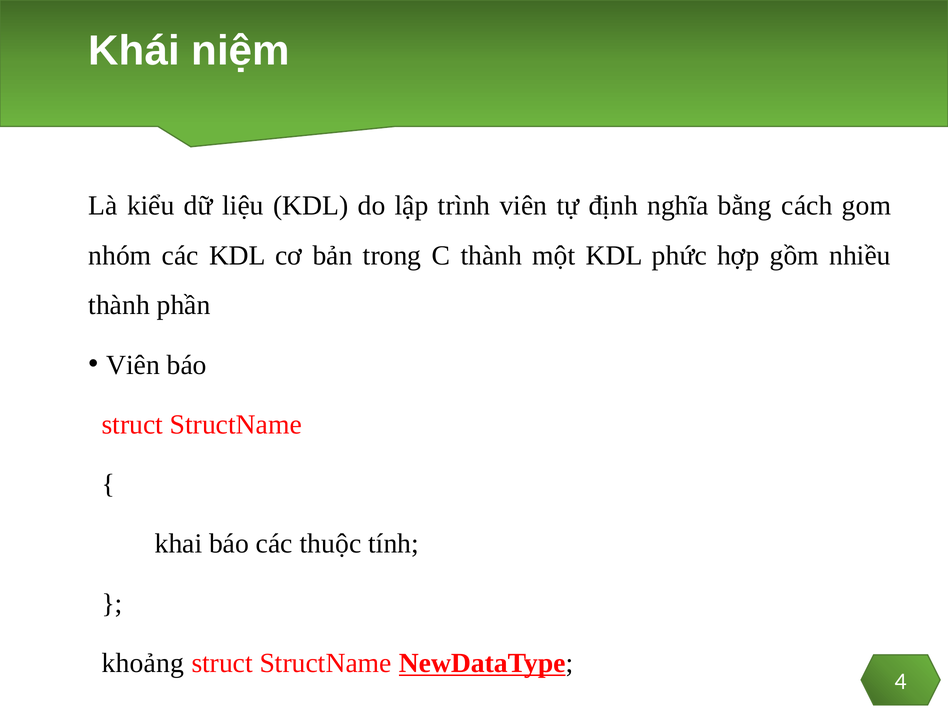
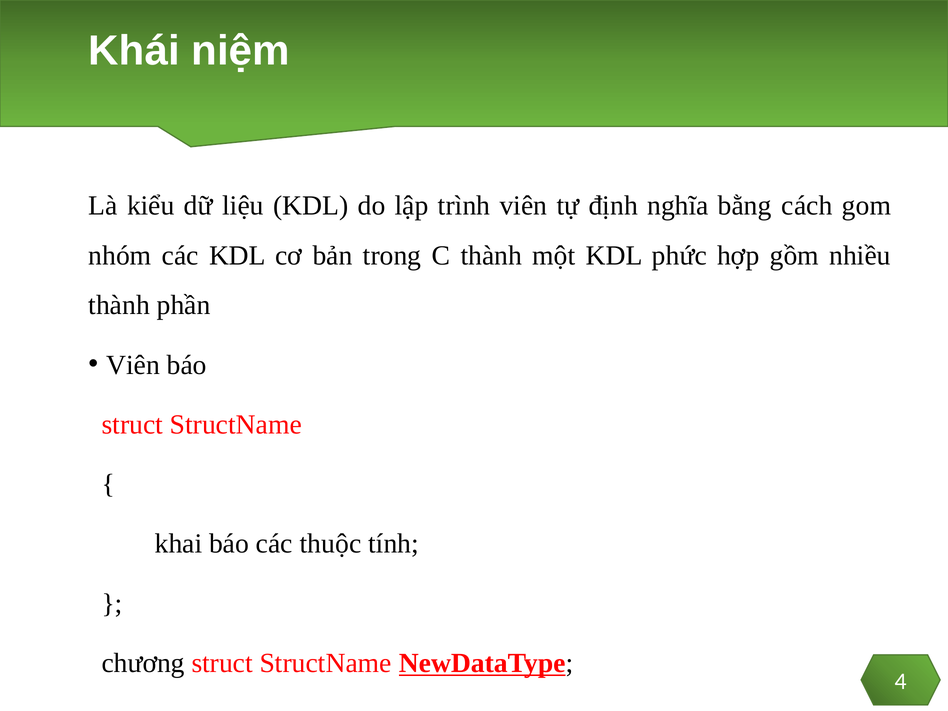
khoảng: khoảng -> chương
